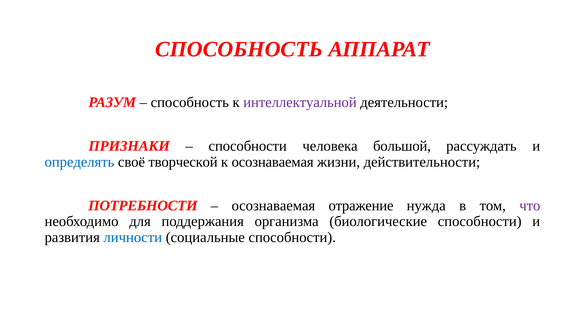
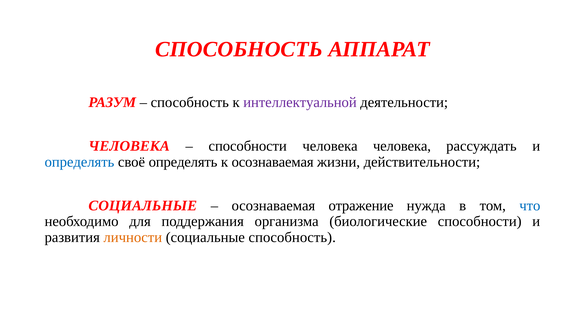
ПРИЗНАКИ at (129, 146): ПРИЗНАКИ -> ЧЕЛОВЕКА
человека большой: большой -> человека
своё творческой: творческой -> определять
ПОТРЕБНОСТИ at (143, 206): ПОТРЕБНОСТИ -> СОЦИАЛЬНЫЕ
что colour: purple -> blue
личности colour: blue -> orange
социальные способности: способности -> способность
